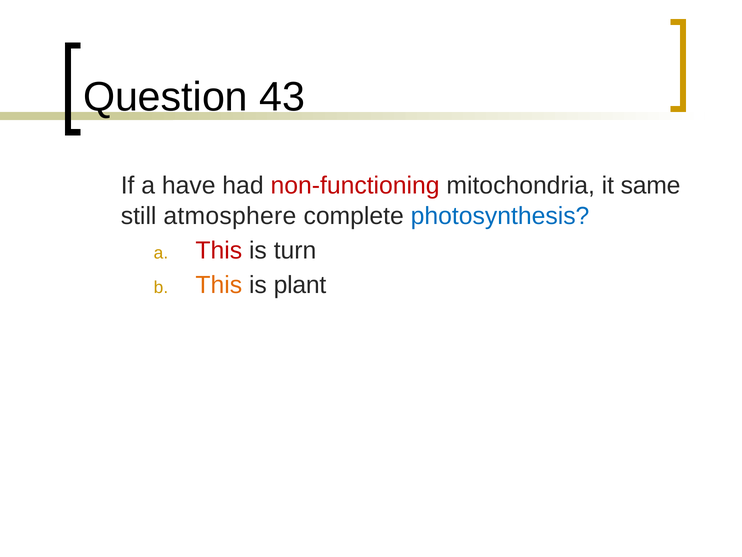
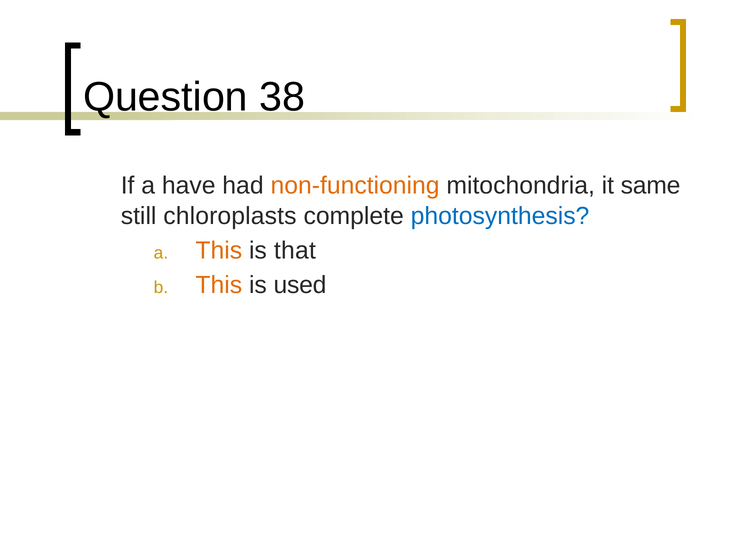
43: 43 -> 38
non-functioning colour: red -> orange
atmosphere: atmosphere -> chloroplasts
This at (219, 250) colour: red -> orange
turn: turn -> that
plant: plant -> used
